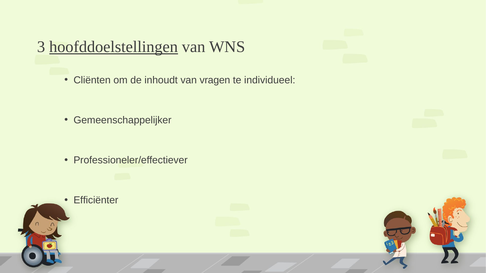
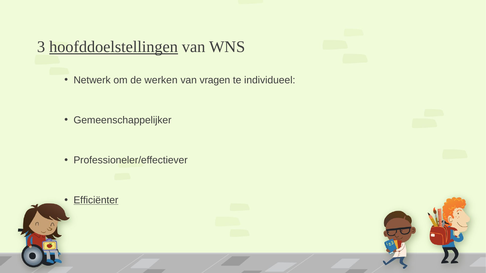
Cliënten: Cliënten -> Netwerk
inhoudt: inhoudt -> werken
Efficiënter underline: none -> present
